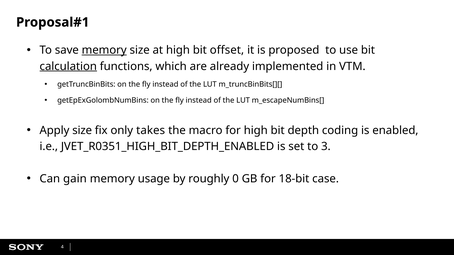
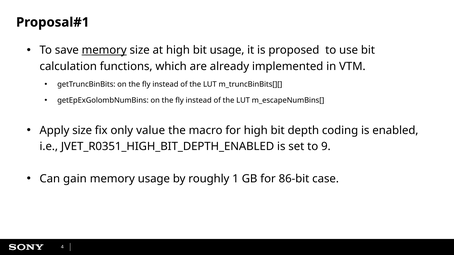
bit offset: offset -> usage
calculation underline: present -> none
takes: takes -> value
3: 3 -> 9
0: 0 -> 1
18-bit: 18-bit -> 86-bit
